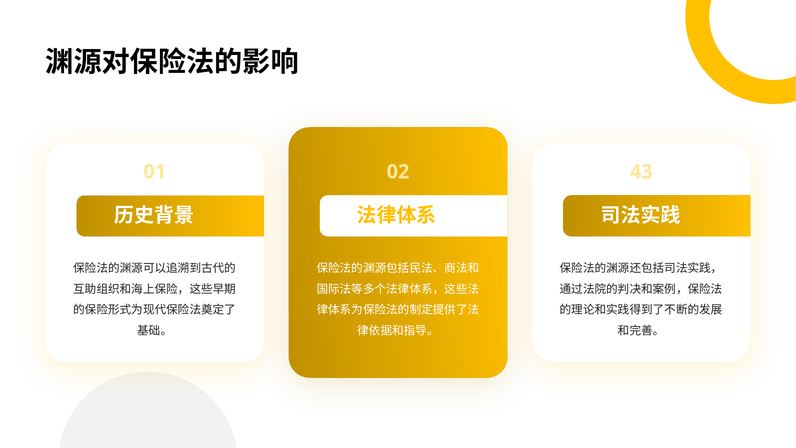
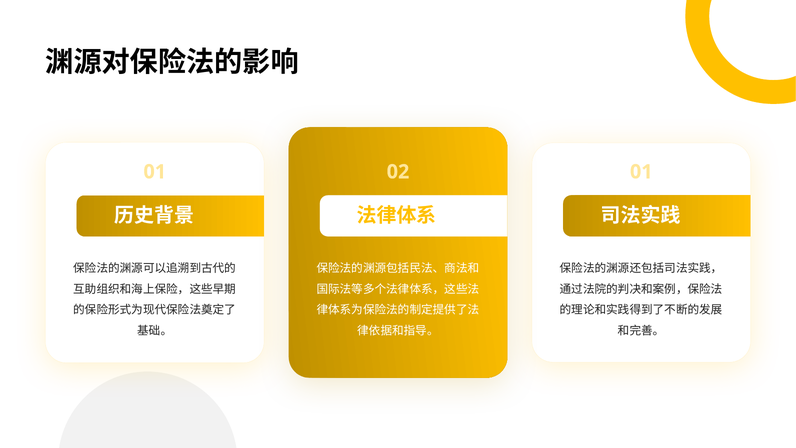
01 43: 43 -> 01
